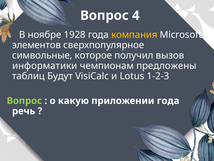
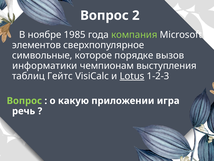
4: 4 -> 2
1928: 1928 -> 1985
компания colour: yellow -> light green
получил: получил -> порядке
предложены: предложены -> выступления
Будут: Будут -> Гейтс
Lotus underline: none -> present
приложении года: года -> игра
